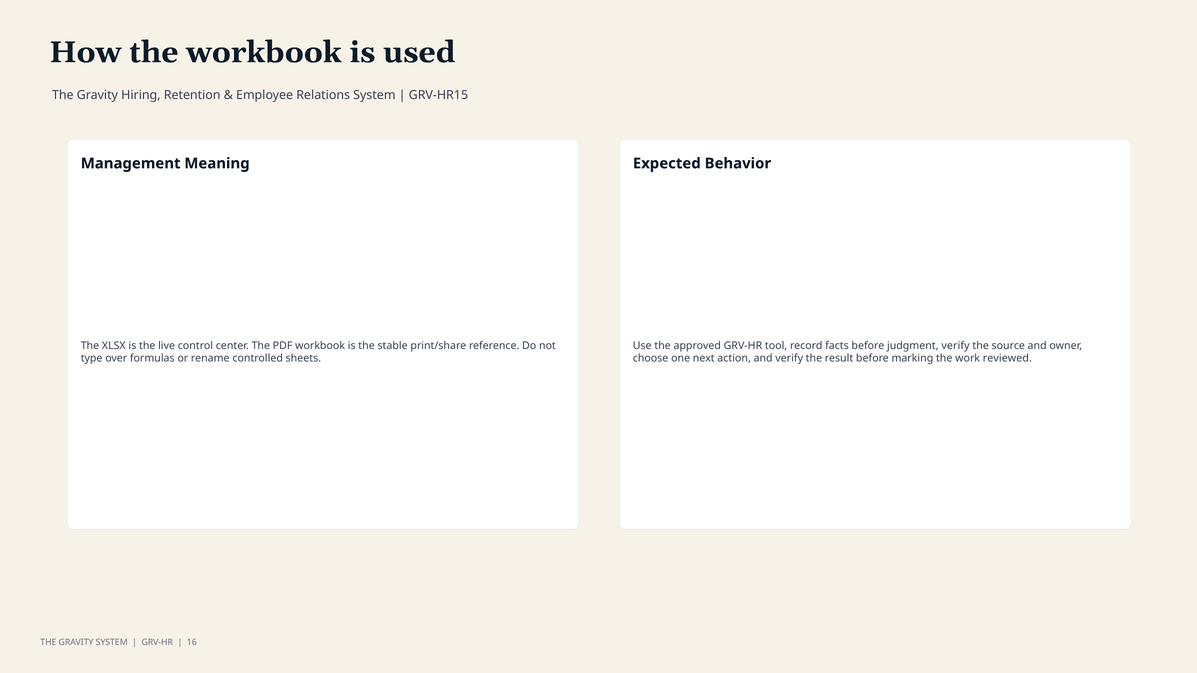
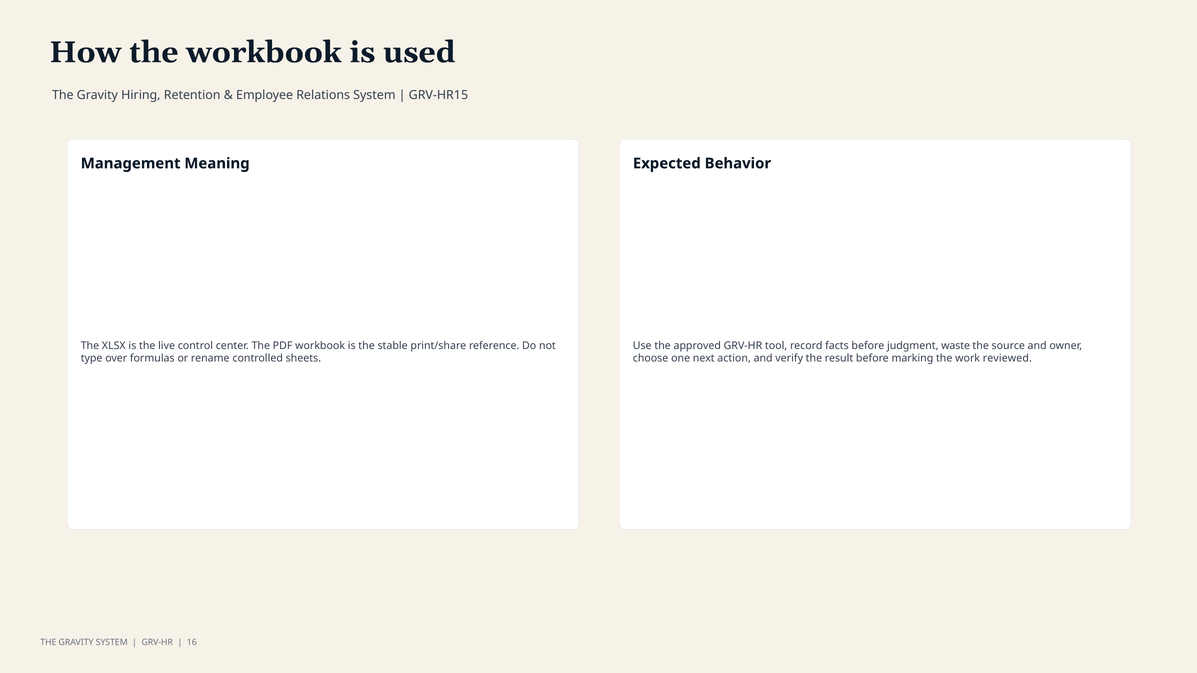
judgment verify: verify -> waste
